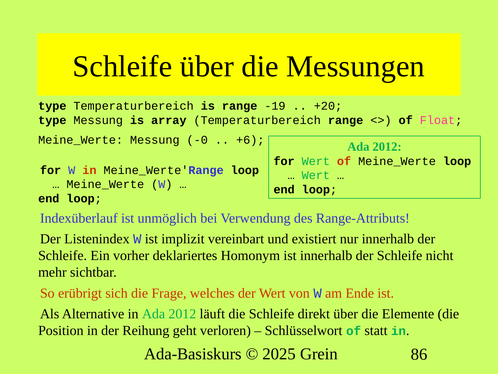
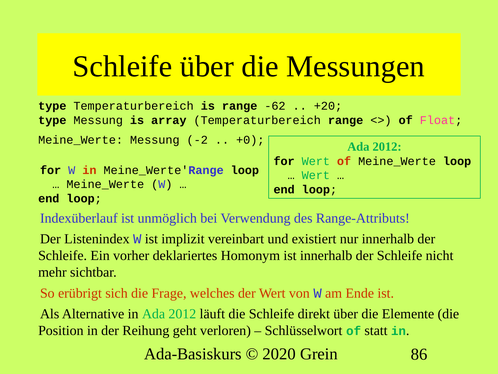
-19: -19 -> -62
-0: -0 -> -2
+6: +6 -> +0
2025: 2025 -> 2020
